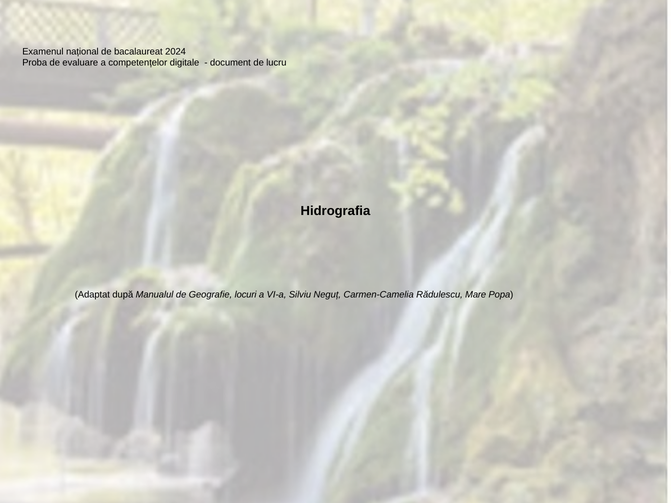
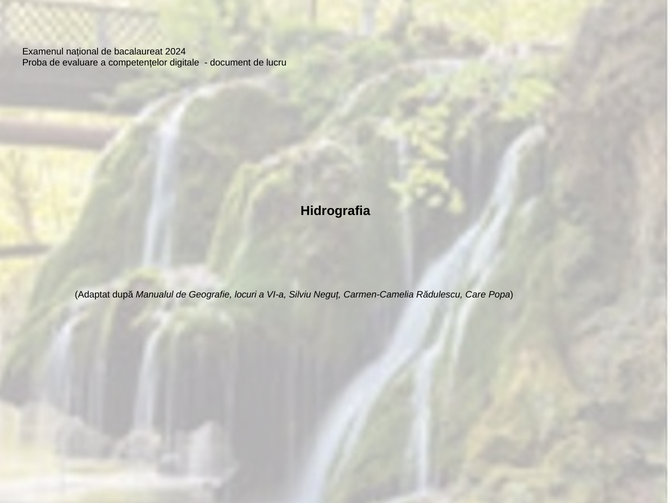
Mare: Mare -> Care
